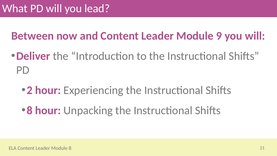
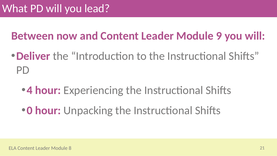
2: 2 -> 4
8 at (30, 110): 8 -> 0
